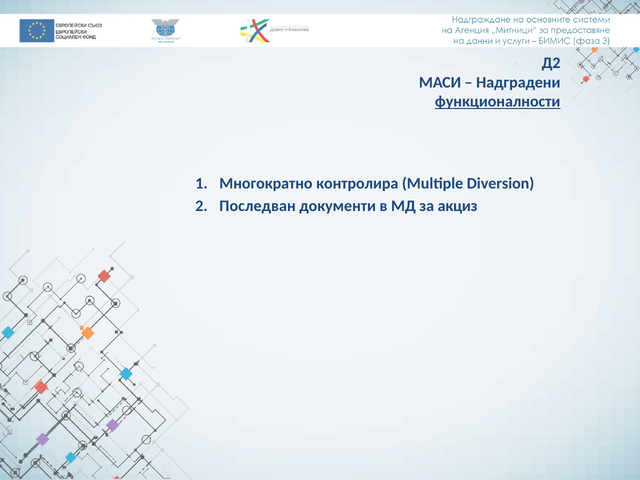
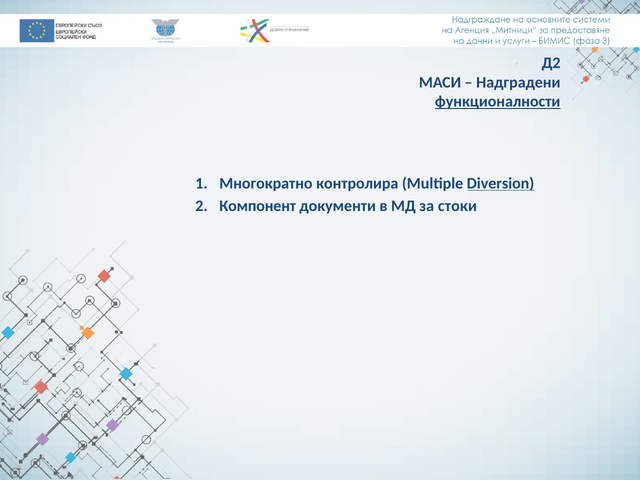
Diversion underline: none -> present
Последван: Последван -> Компонент
акциз: акциз -> стоки
